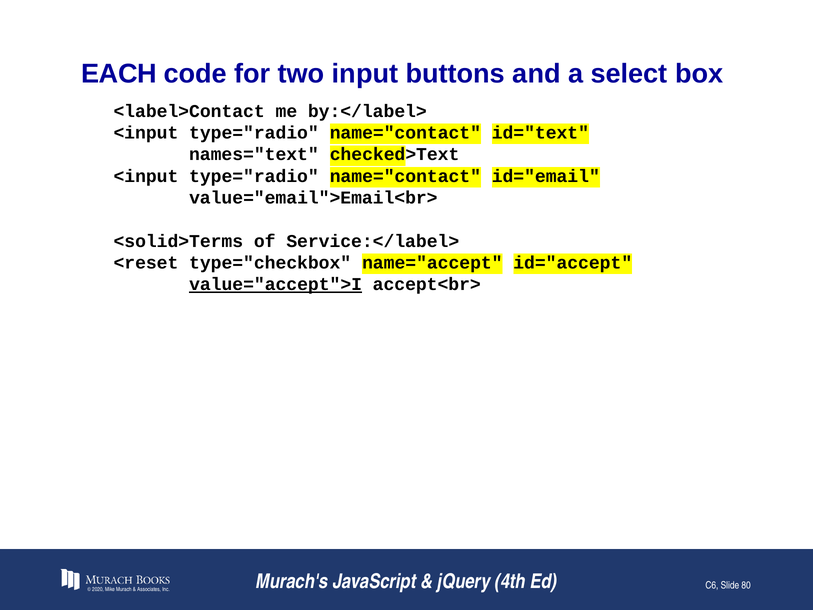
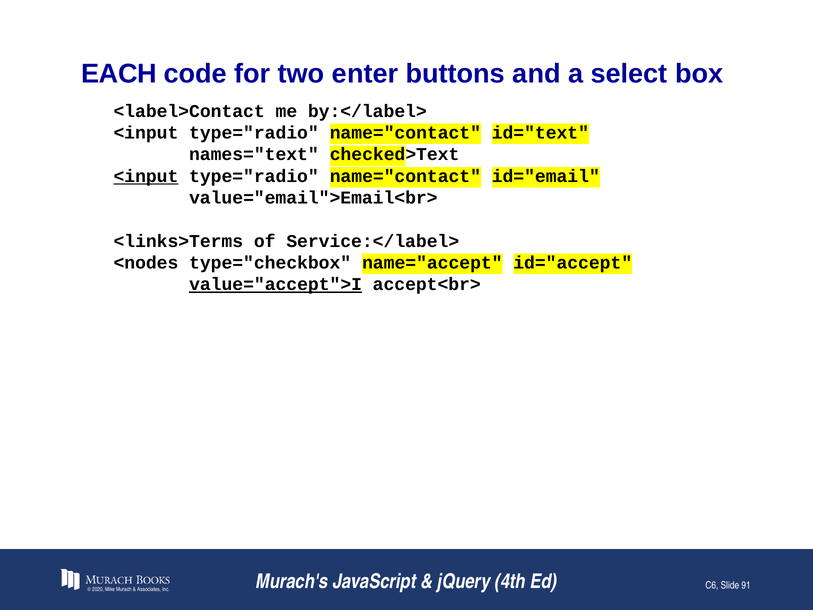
input: input -> enter
<input at (146, 176) underline: none -> present
<solid>Terms: <solid>Terms -> <links>Terms
<reset: <reset -> <nodes
80: 80 -> 91
